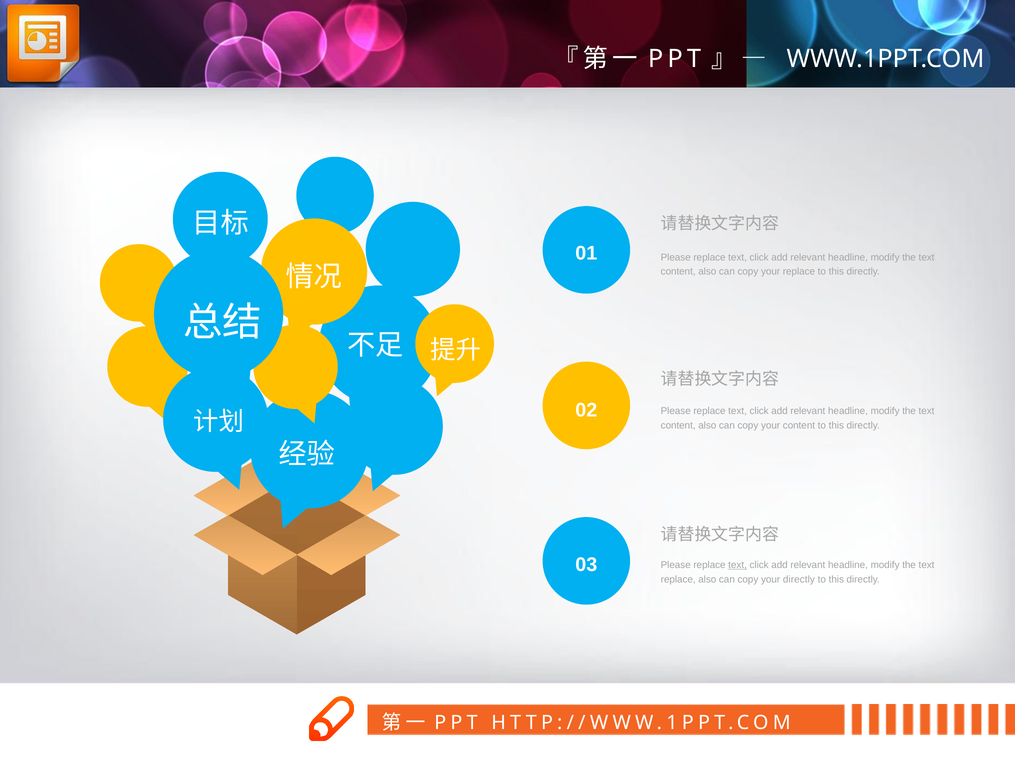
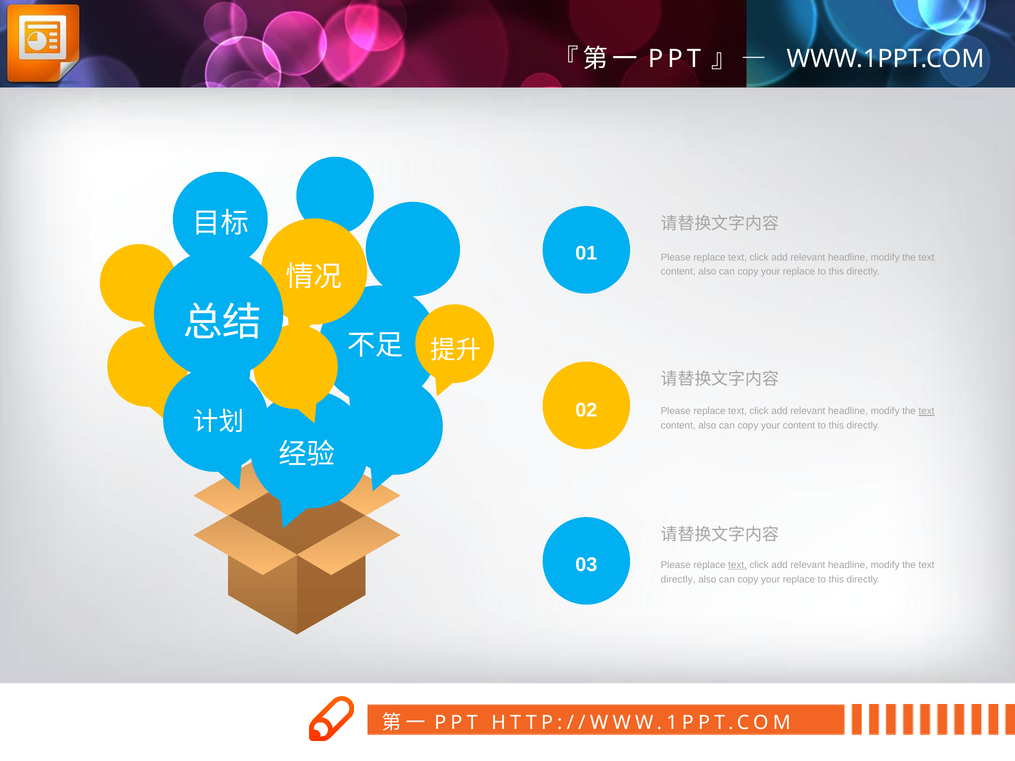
text at (926, 411) underline: none -> present
replace at (678, 579): replace -> directly
directly at (799, 579): directly -> replace
